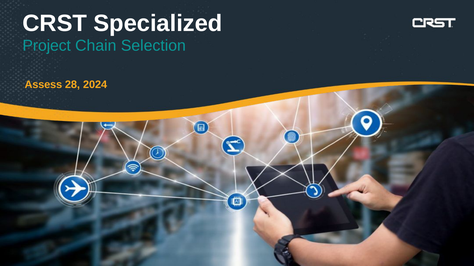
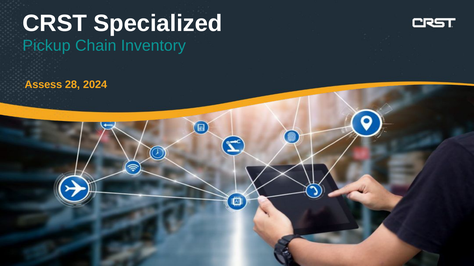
Project: Project -> Pickup
Selection: Selection -> Inventory
